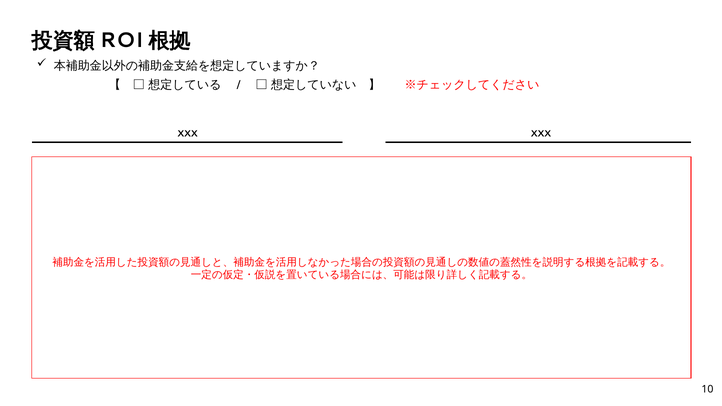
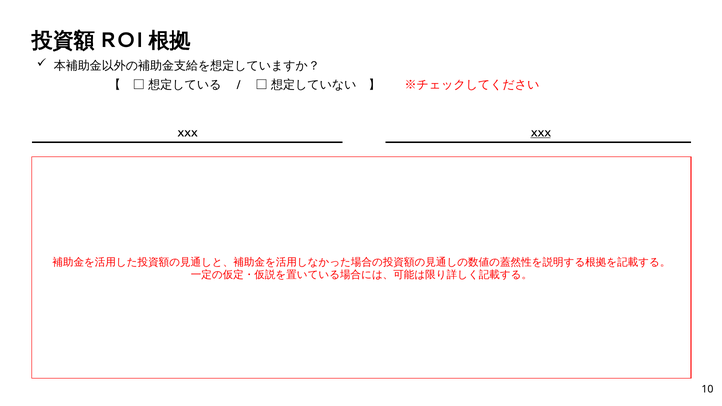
XXX at (541, 134) underline: none -> present
